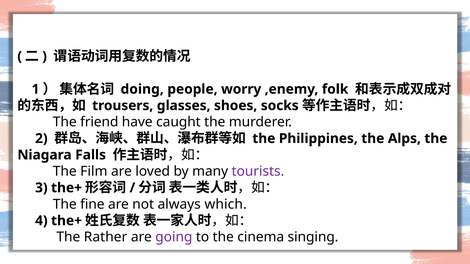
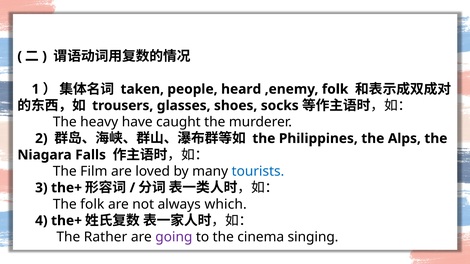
doing: doing -> taken
worry: worry -> heard
friend: friend -> heavy
tourists colour: purple -> blue
The fine: fine -> folk
